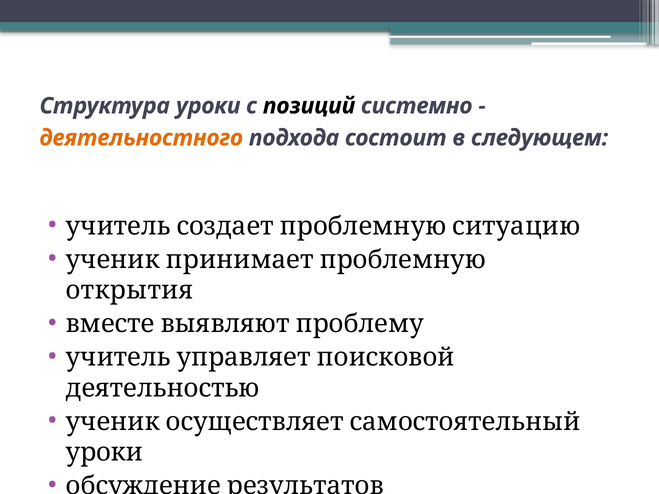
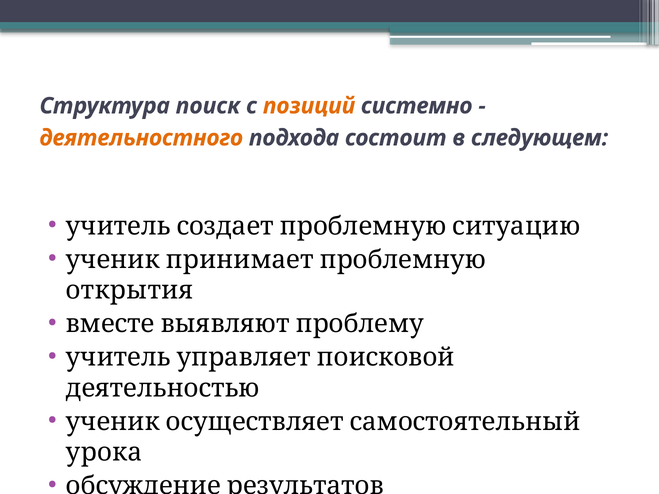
Структура уроки: уроки -> поиск
позиций colour: black -> orange
уроки at (104, 453): уроки -> урока
